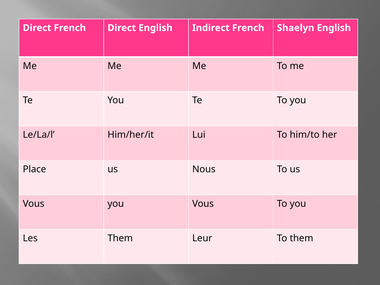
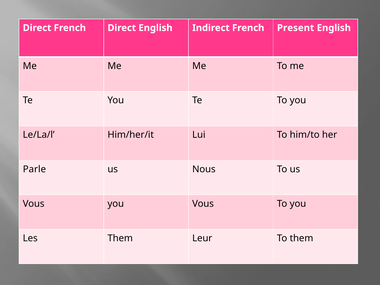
Shaelyn: Shaelyn -> Present
Place: Place -> Parle
